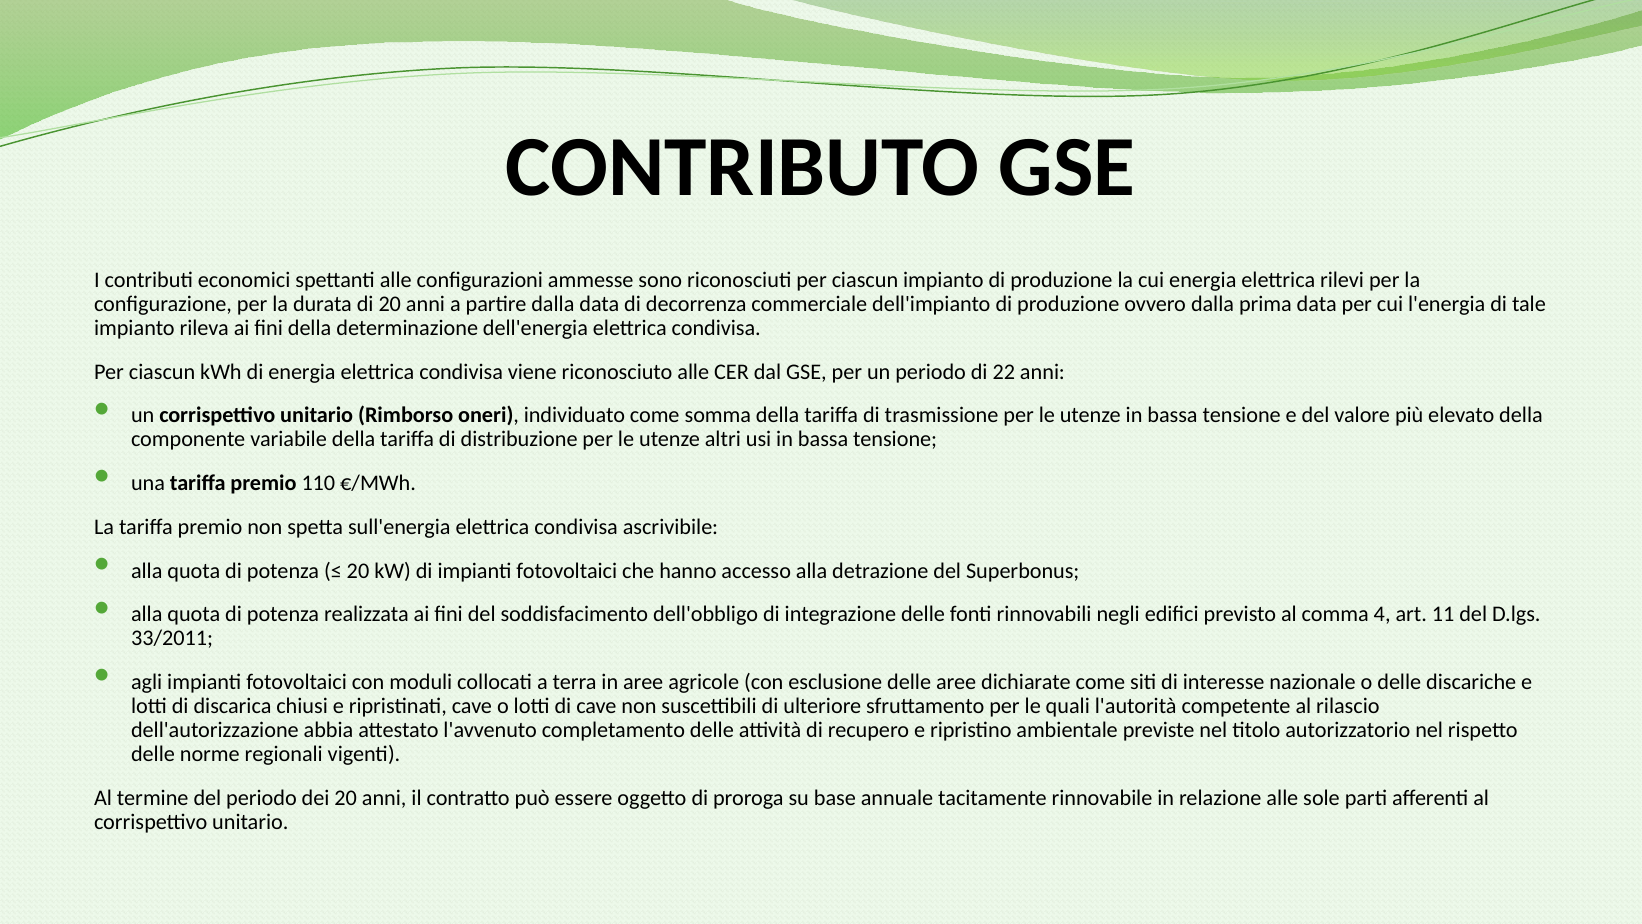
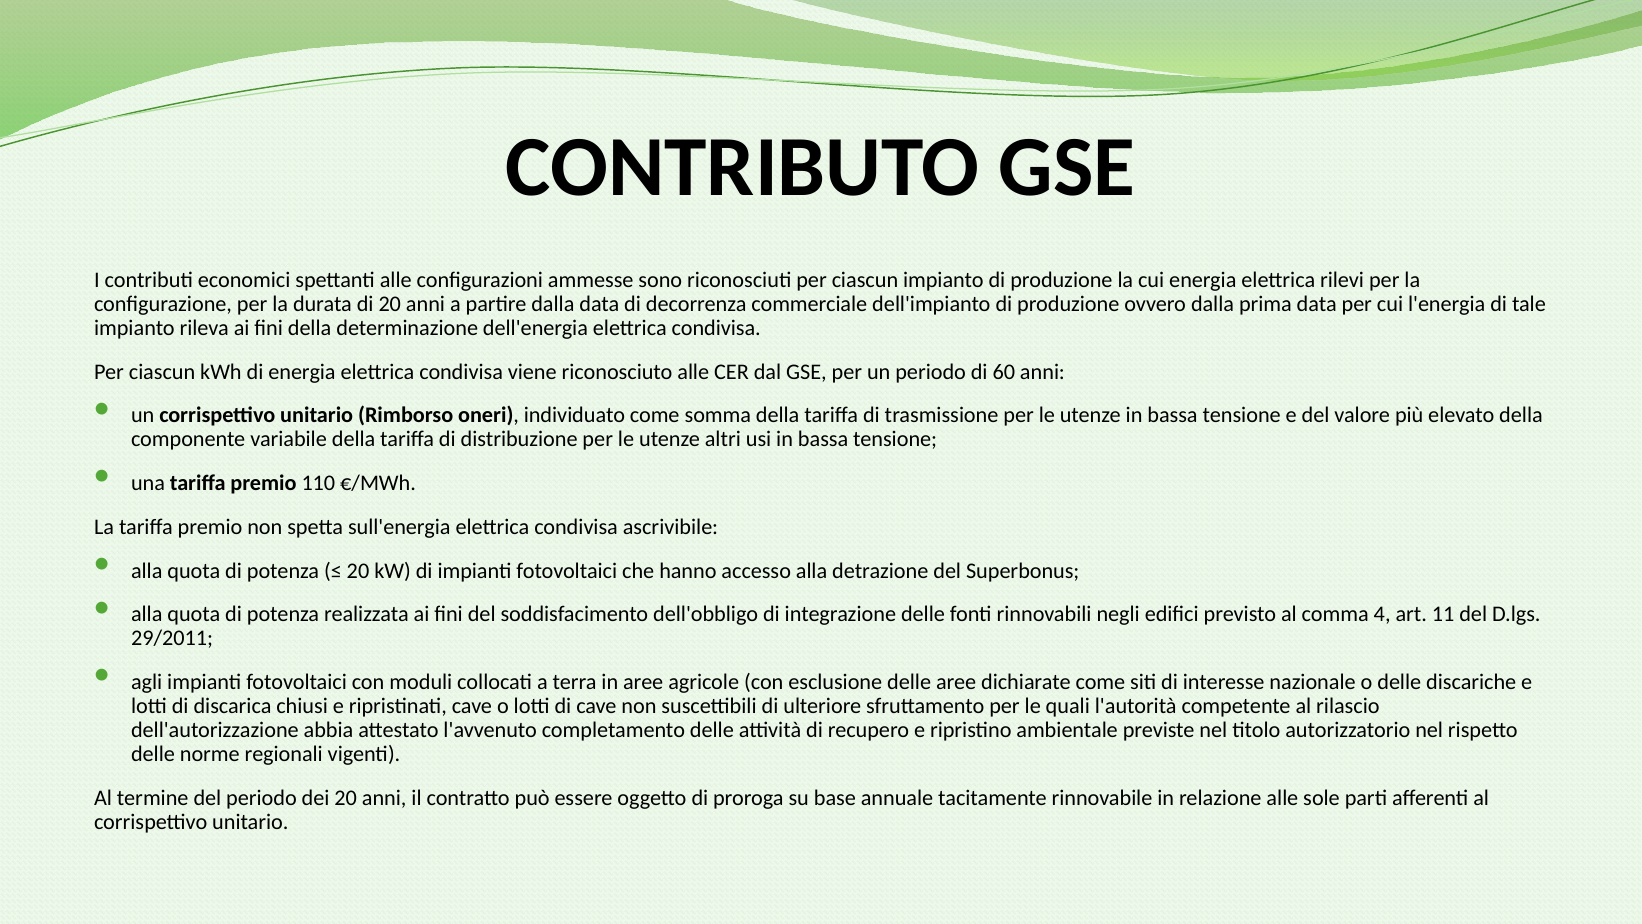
22: 22 -> 60
33/2011: 33/2011 -> 29/2011
